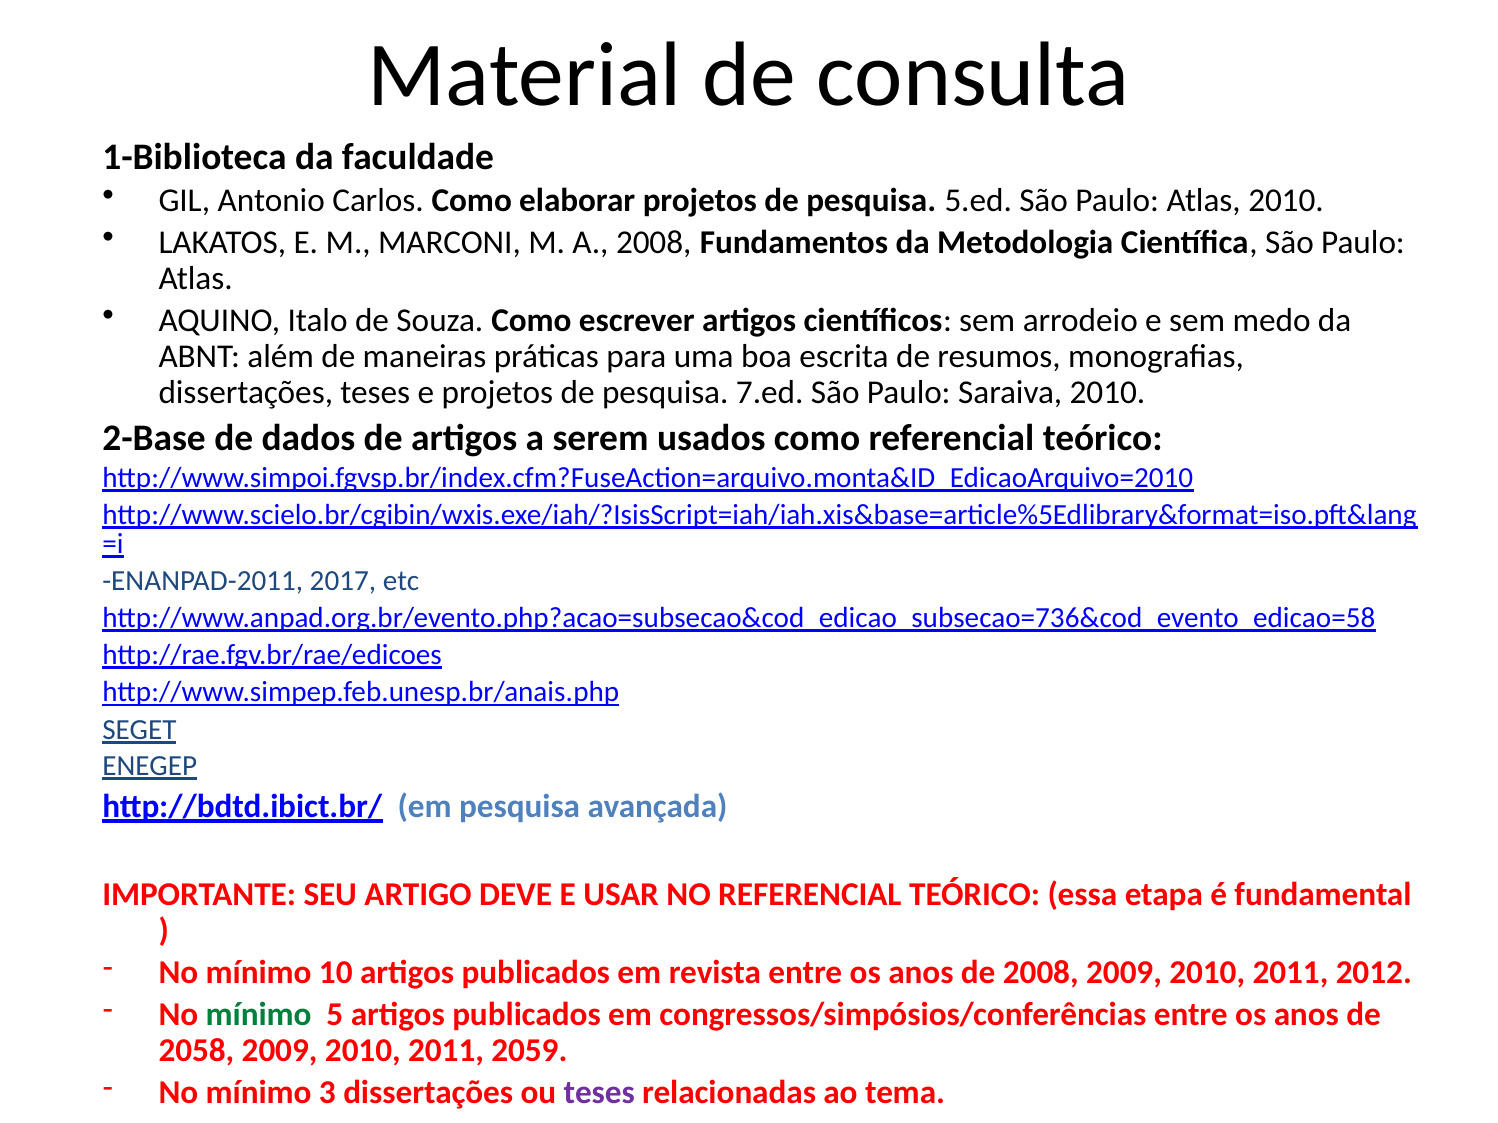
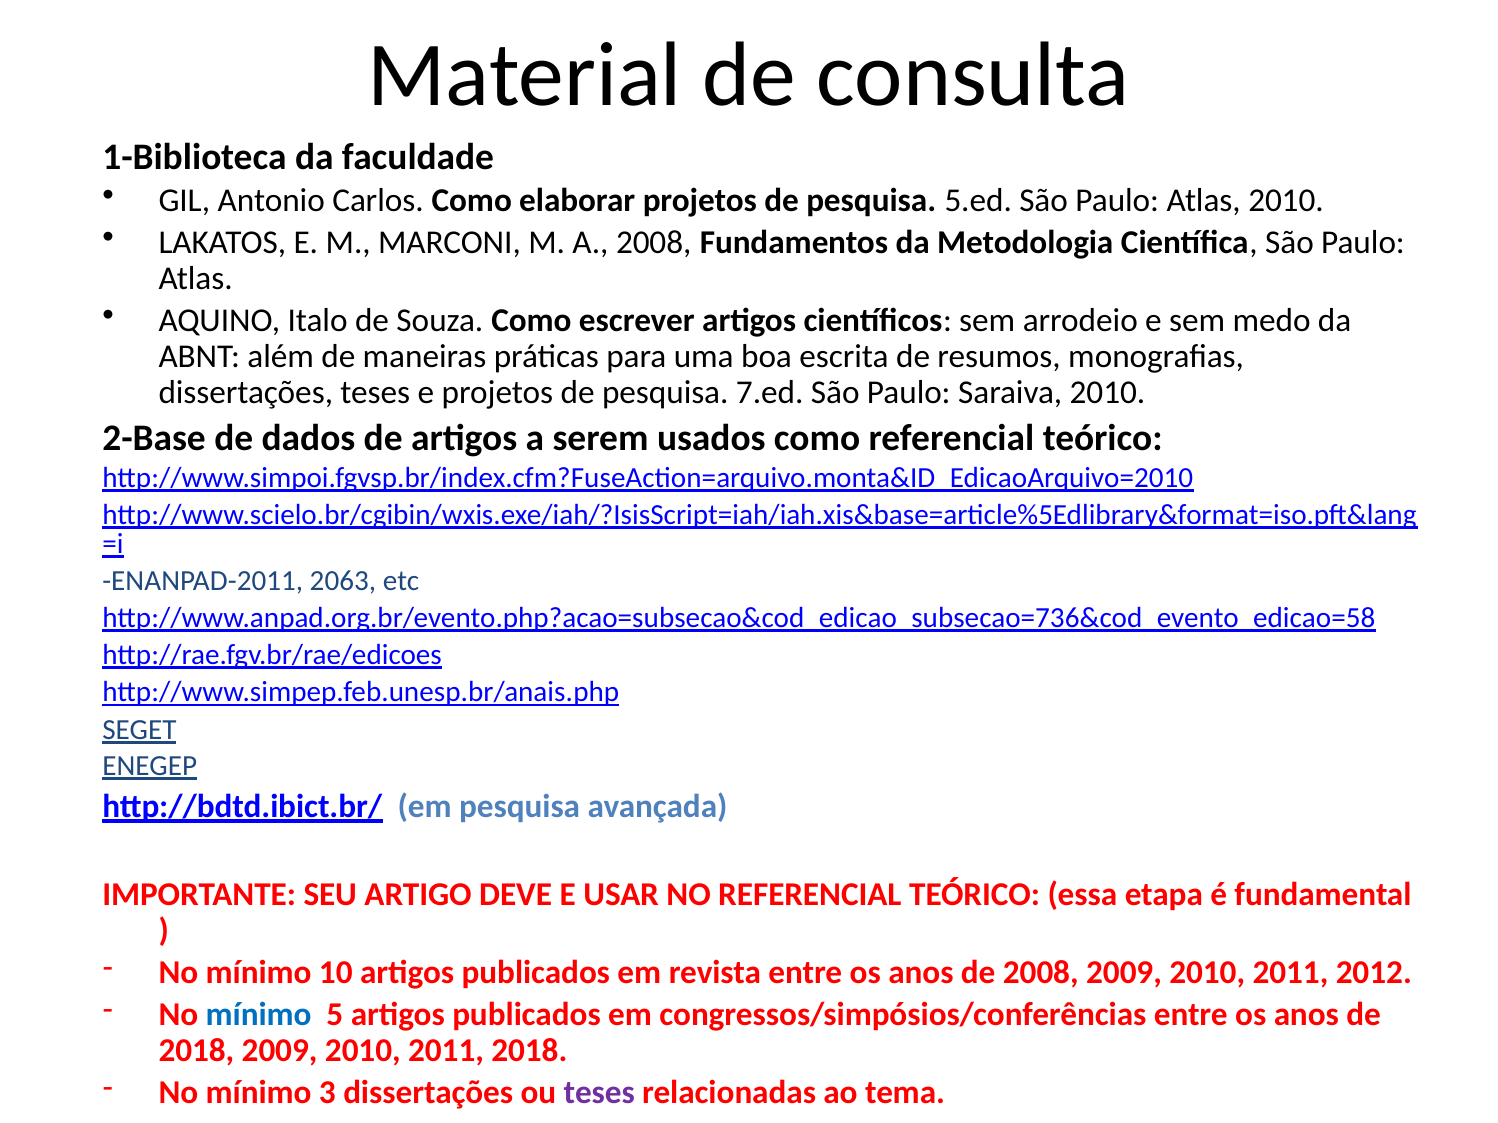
2017: 2017 -> 2063
mínimo at (259, 1015) colour: green -> blue
2058 at (196, 1051): 2058 -> 2018
2011 2059: 2059 -> 2018
